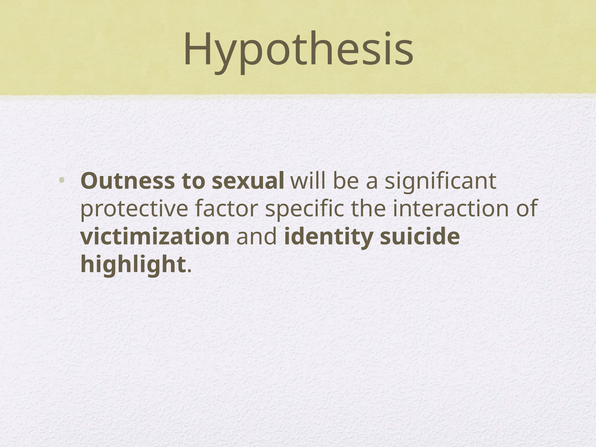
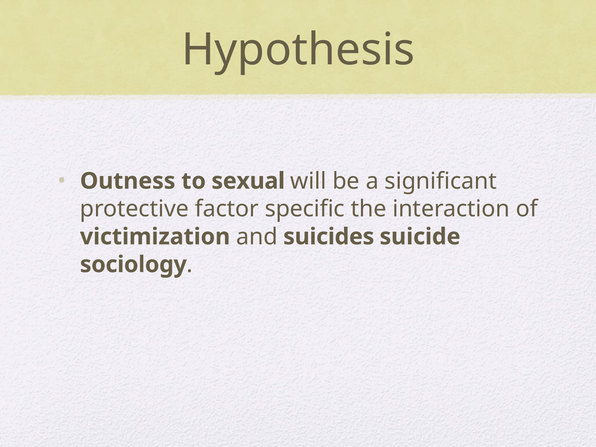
identity: identity -> suicides
highlight: highlight -> sociology
